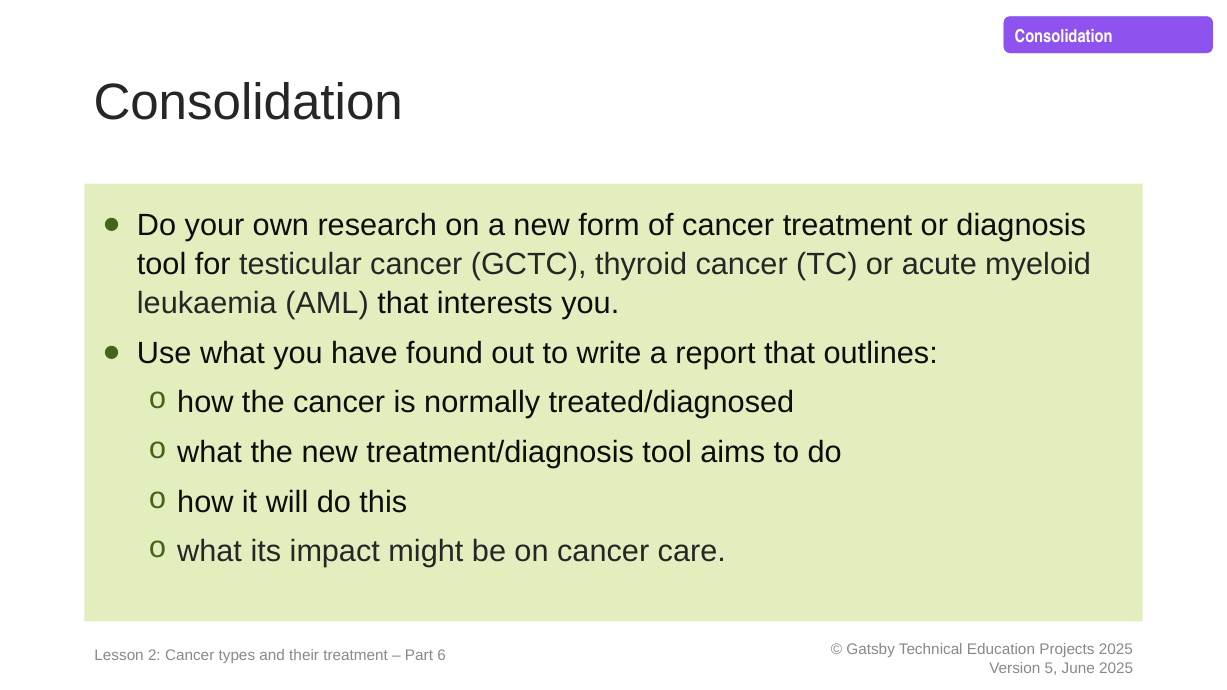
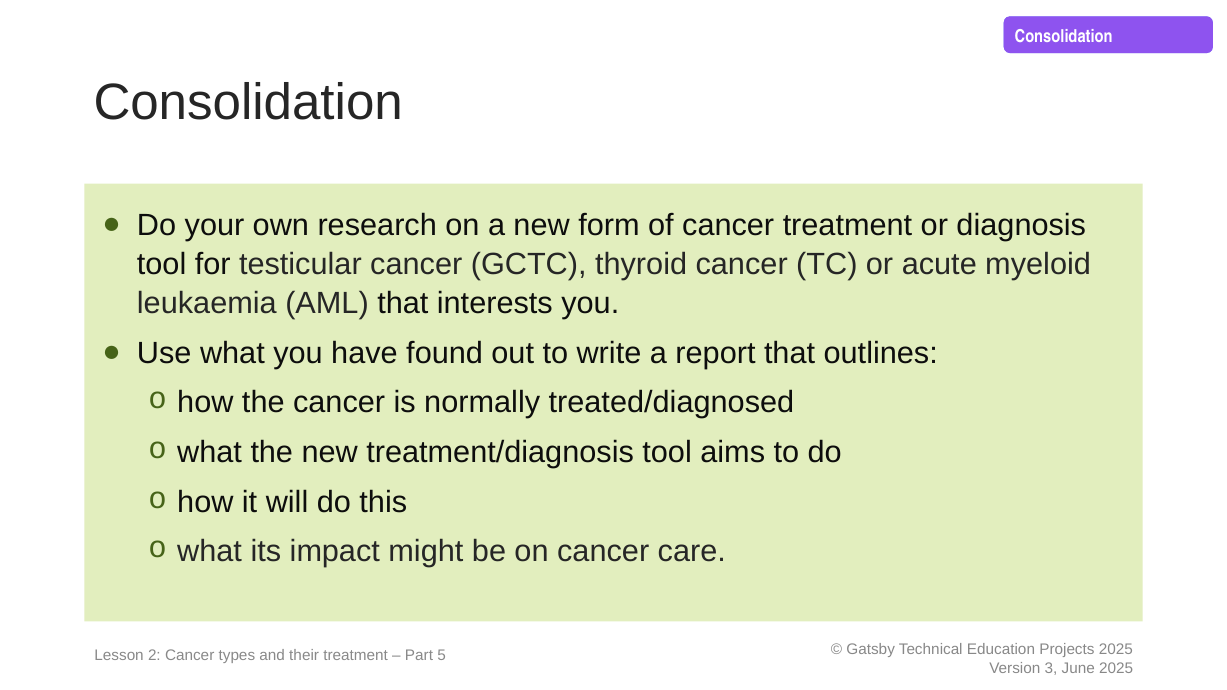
6: 6 -> 5
5: 5 -> 3
